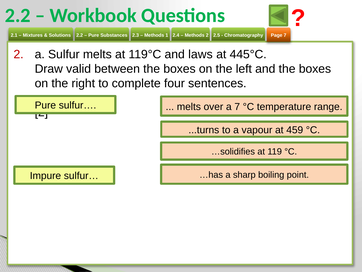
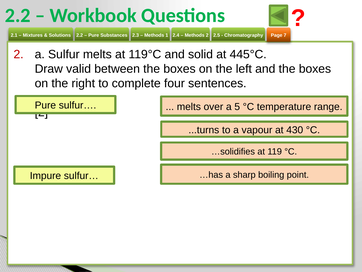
laws: laws -> solid
a 7: 7 -> 5
459: 459 -> 430
